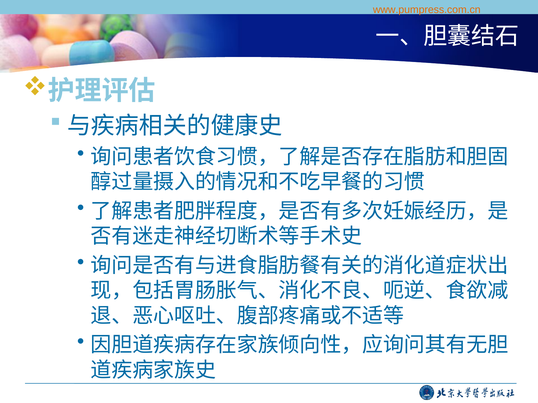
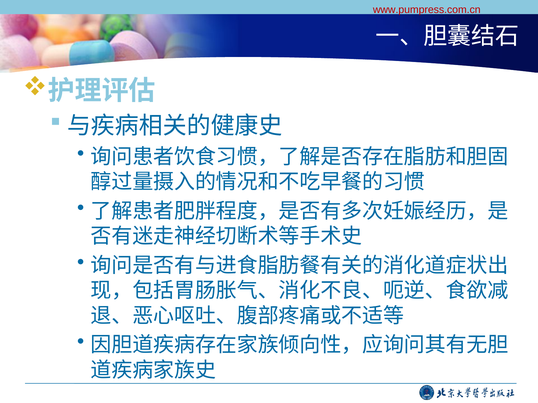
www.pumpress.com.cn colour: orange -> red
